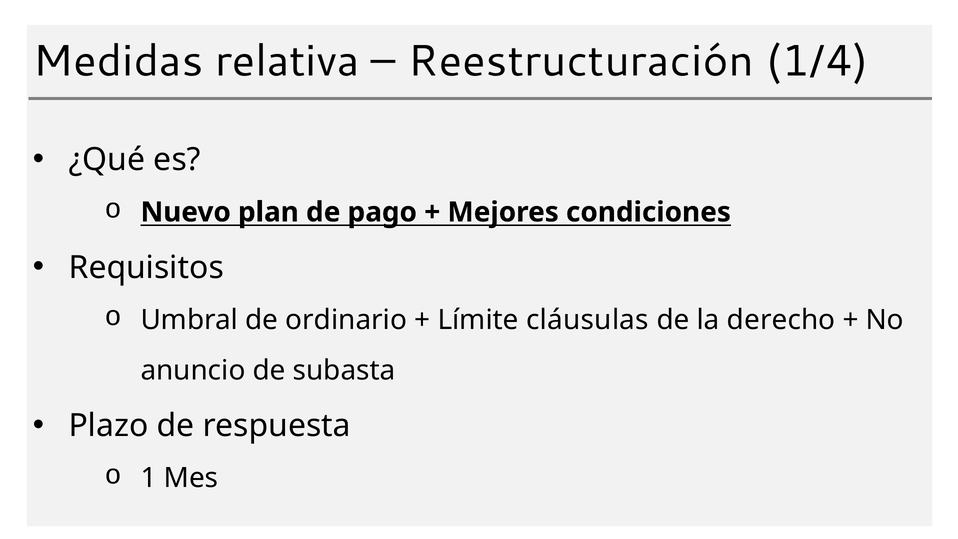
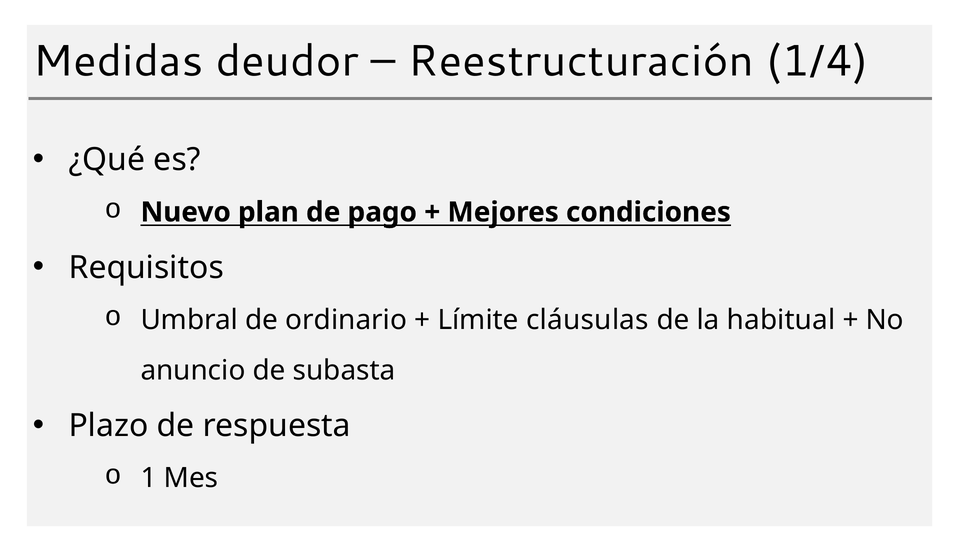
relativa: relativa -> deudor
derecho: derecho -> habitual
